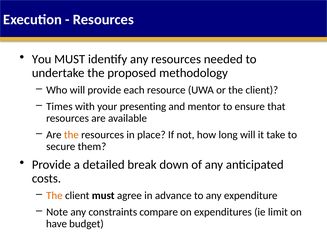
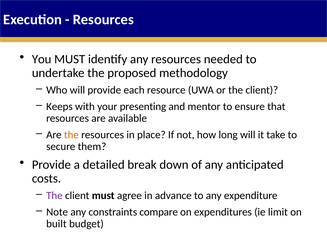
Times: Times -> Keeps
The at (54, 196) colour: orange -> purple
have: have -> built
